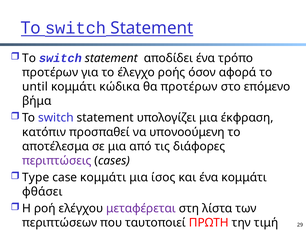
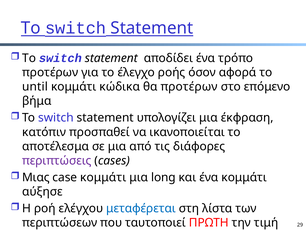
υπονοούμενη: υπονοούμενη -> ικανοποιείται
Type: Type -> Μιας
ίσος: ίσος -> long
φθάσει: φθάσει -> αύξησε
μεταφέρεται colour: purple -> blue
